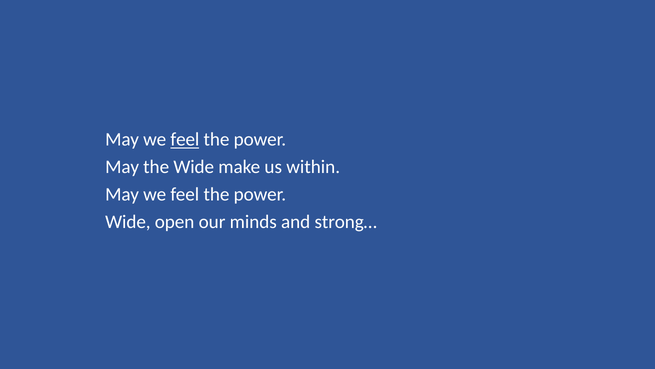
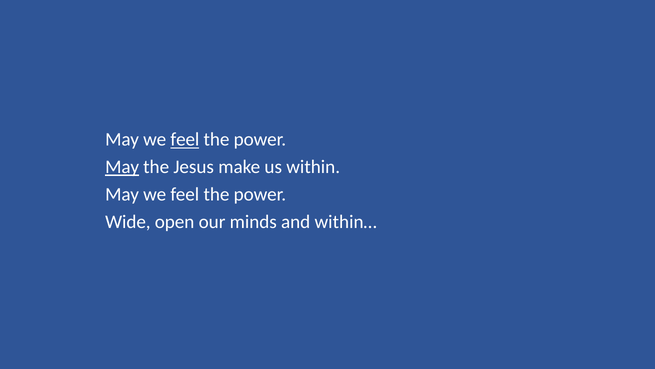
May at (122, 167) underline: none -> present
the Wide: Wide -> Jesus
strong…: strong… -> within…
